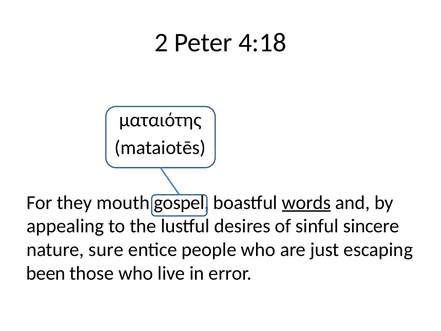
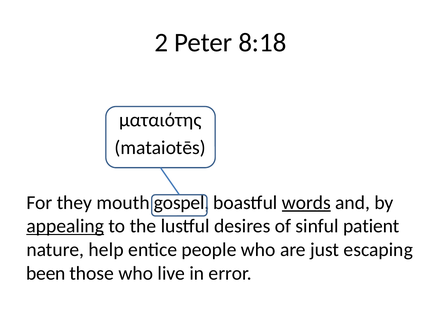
4:18: 4:18 -> 8:18
appealing underline: none -> present
sincere: sincere -> patient
sure: sure -> help
